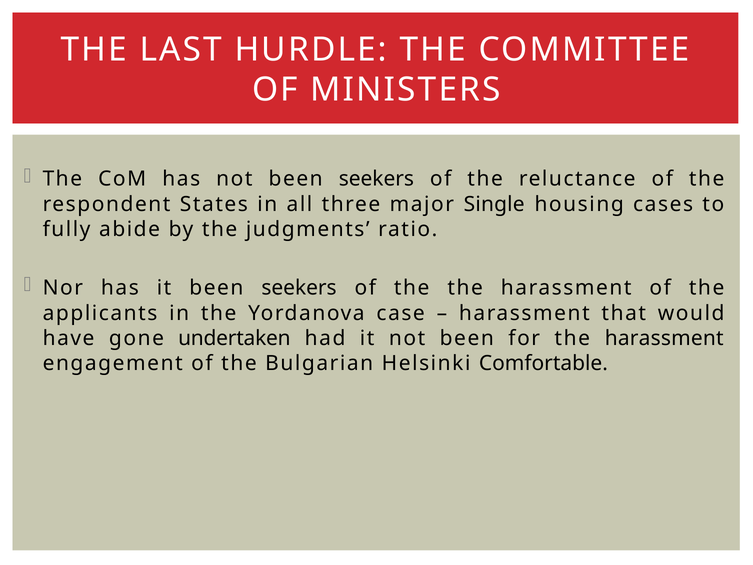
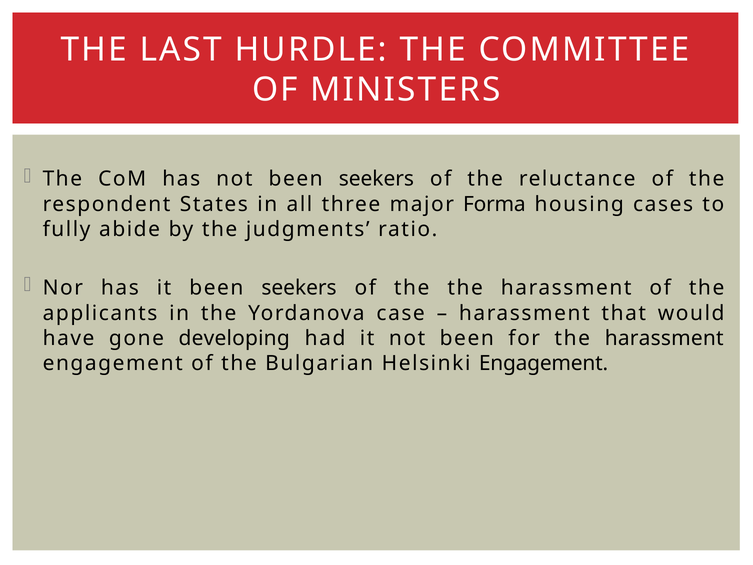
Single: Single -> Forma
undertaken: undertaken -> developing
Helsinki Comfortable: Comfortable -> Engagement
